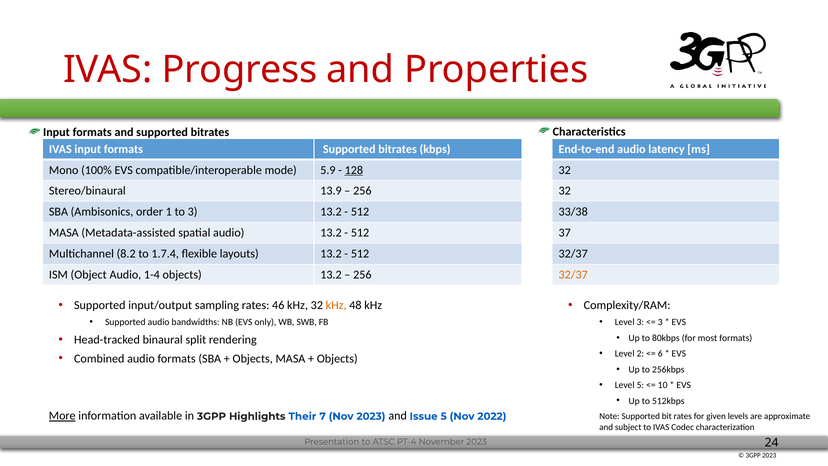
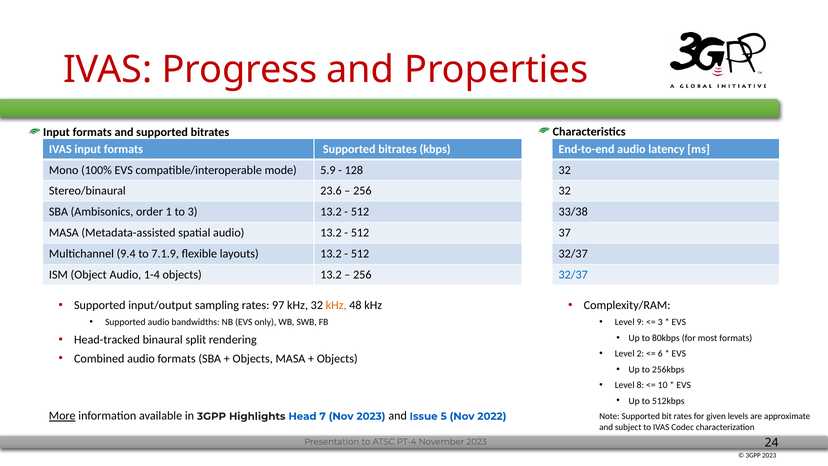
128 underline: present -> none
13.9: 13.9 -> 23.6
8.2: 8.2 -> 9.4
1.7.4: 1.7.4 -> 7.1.9
32/37 at (573, 275) colour: orange -> blue
46: 46 -> 97
Level 3: 3 -> 9
Level 5: 5 -> 8
Their: Their -> Head
